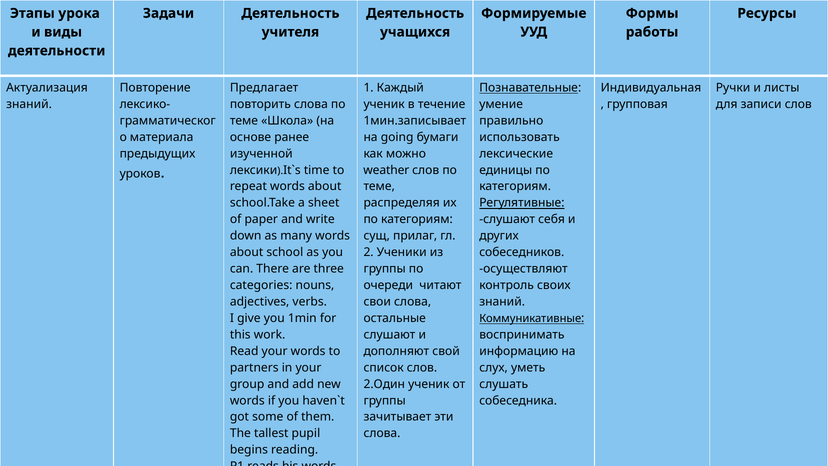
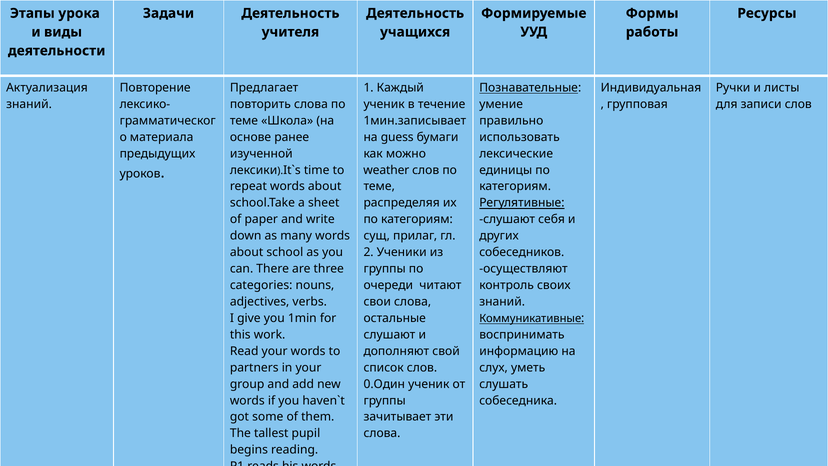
going: going -> guess
2.Один: 2.Один -> 0.Один
